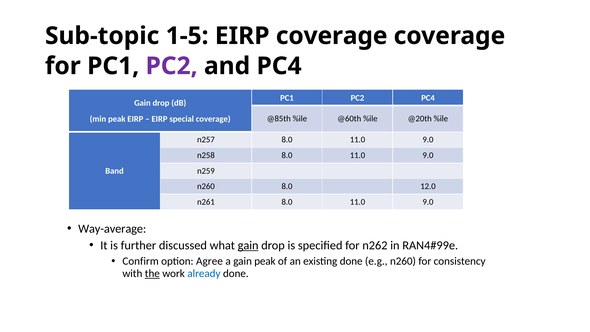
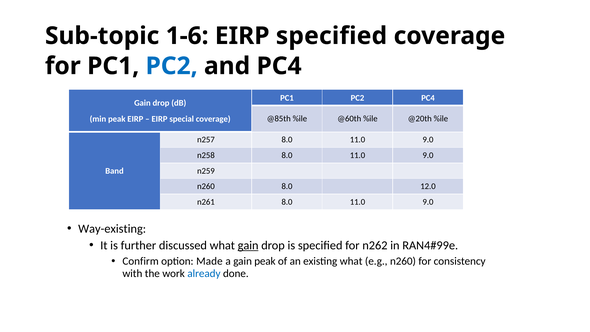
1-5: 1-5 -> 1-6
EIRP coverage: coverage -> specified
PC2 at (172, 66) colour: purple -> blue
Way-average: Way-average -> Way-existing
Agree: Agree -> Made
existing done: done -> what
the underline: present -> none
